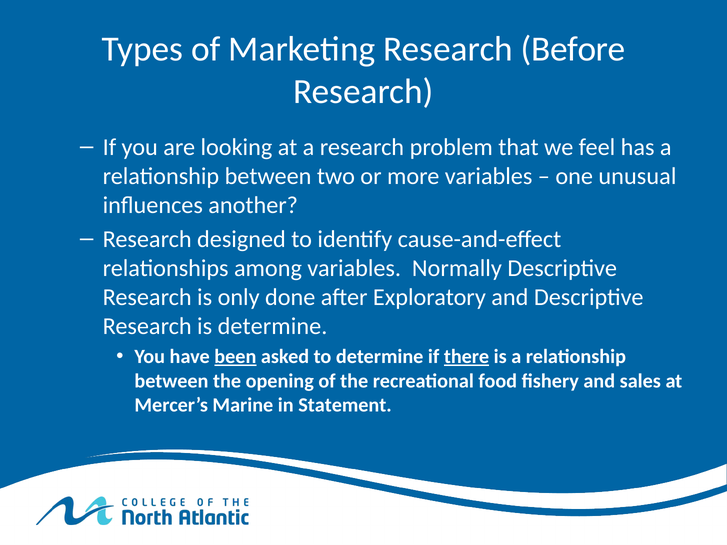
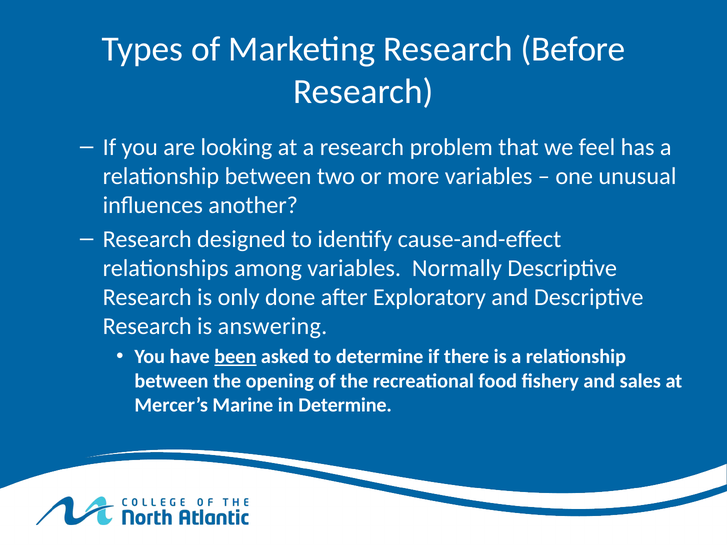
is determine: determine -> answering
there underline: present -> none
in Statement: Statement -> Determine
